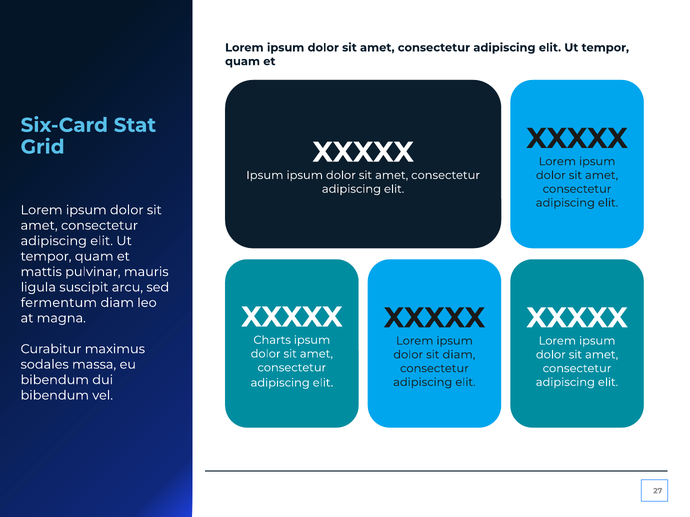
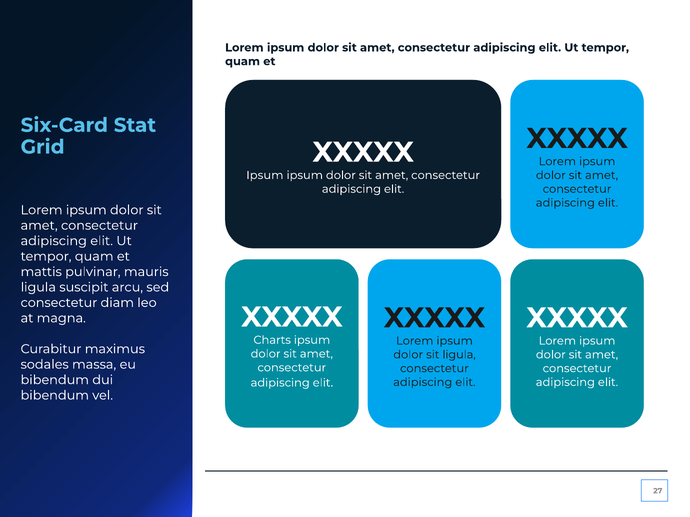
fermentum at (59, 303): fermentum -> consectetur
sit diam: diam -> ligula
